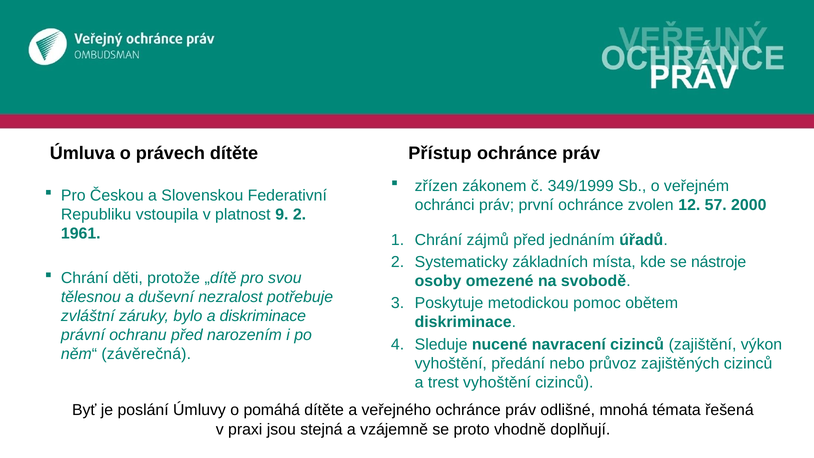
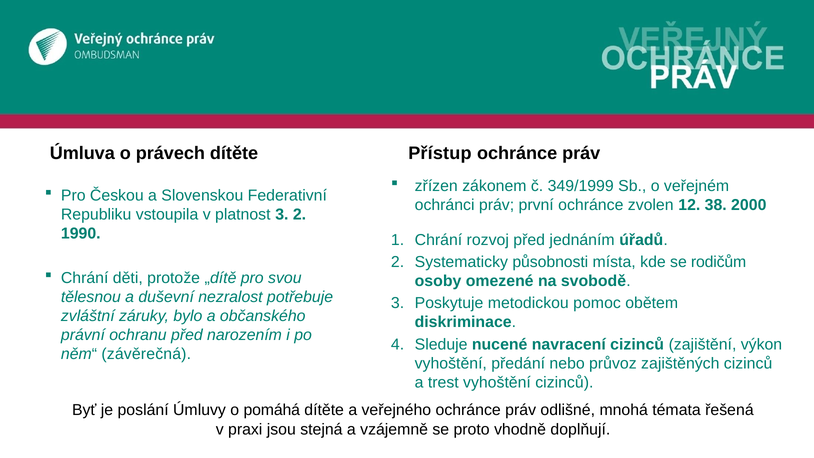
57: 57 -> 38
platnost 9: 9 -> 3
1961: 1961 -> 1990
zájmů: zájmů -> rozvoj
základních: základních -> působnosti
nástroje: nástroje -> rodičům
a diskriminace: diskriminace -> občanského
